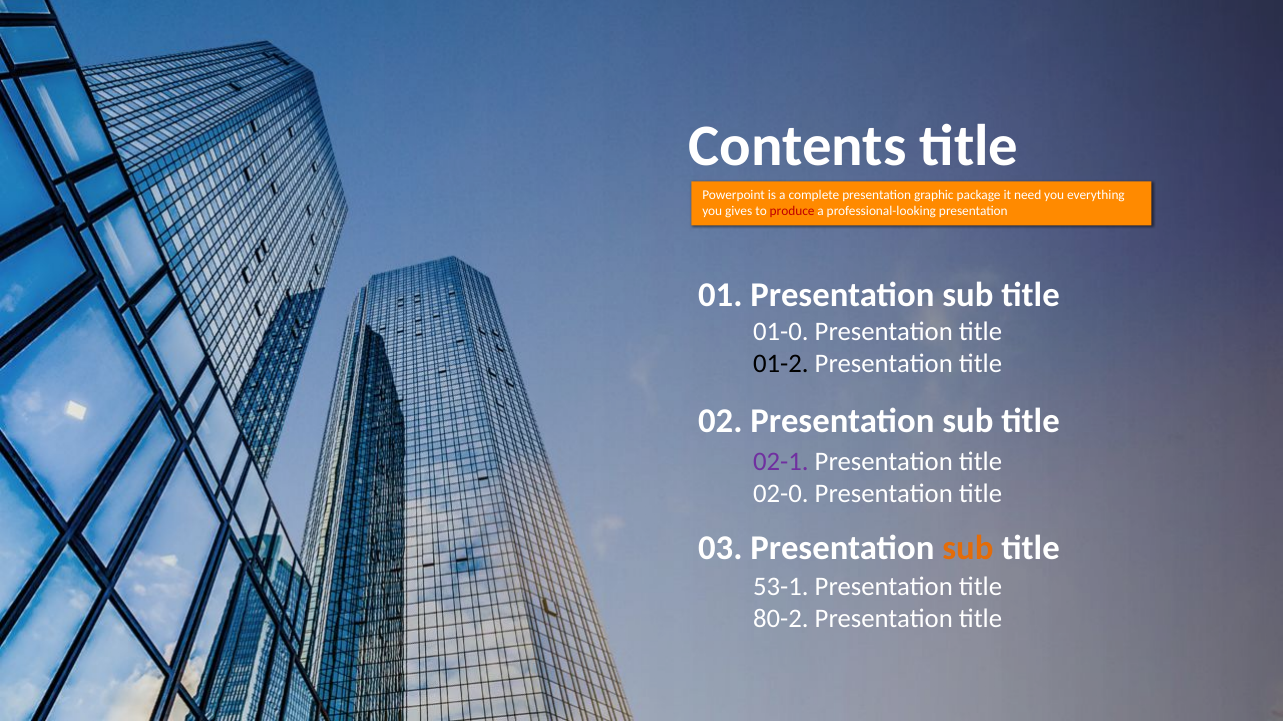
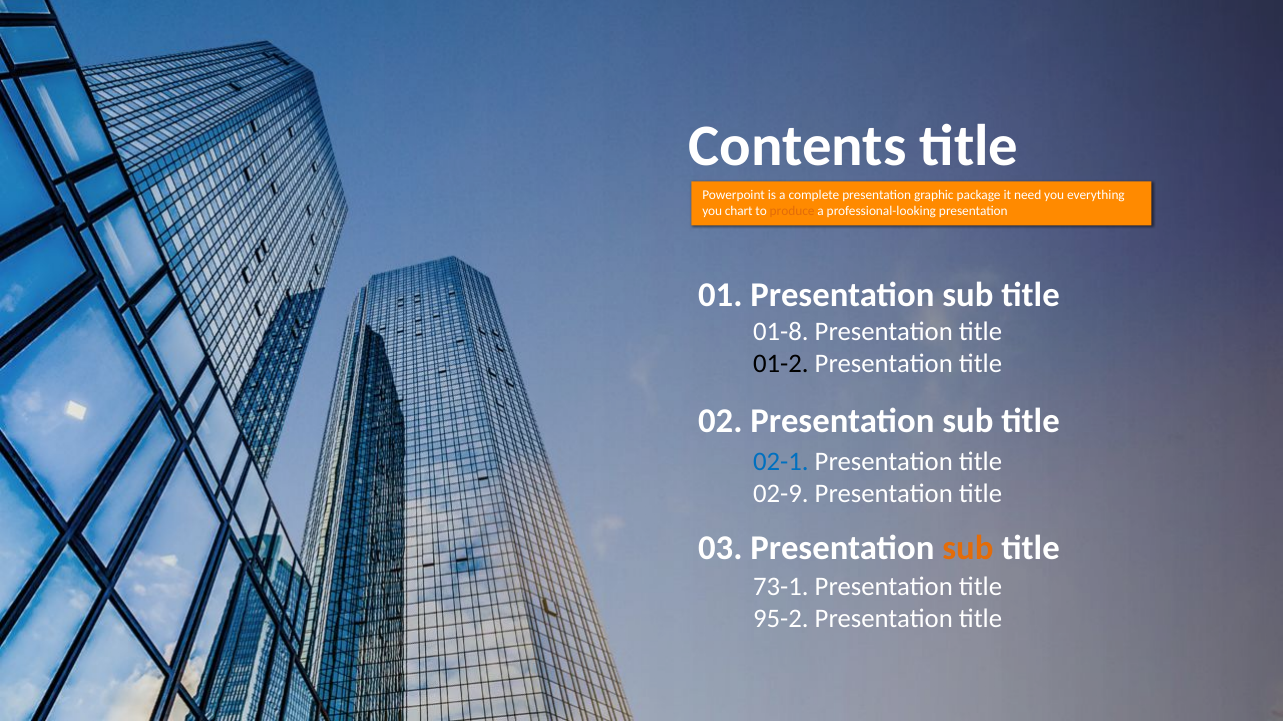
gives: gives -> chart
produce colour: red -> orange
01-0: 01-0 -> 01-8
02-1 colour: purple -> blue
02-0: 02-0 -> 02-9
53-1: 53-1 -> 73-1
80-2: 80-2 -> 95-2
